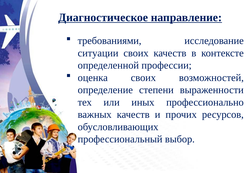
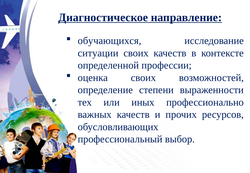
требованиями: требованиями -> обучающихся
